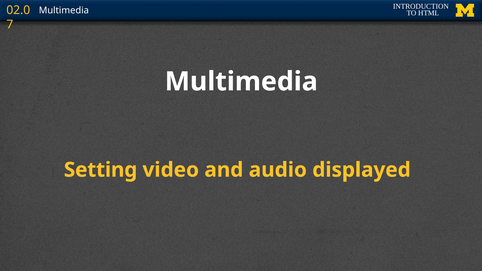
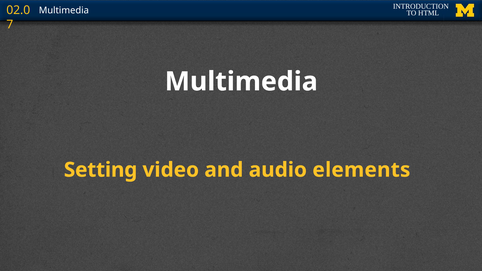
displayed: displayed -> elements
